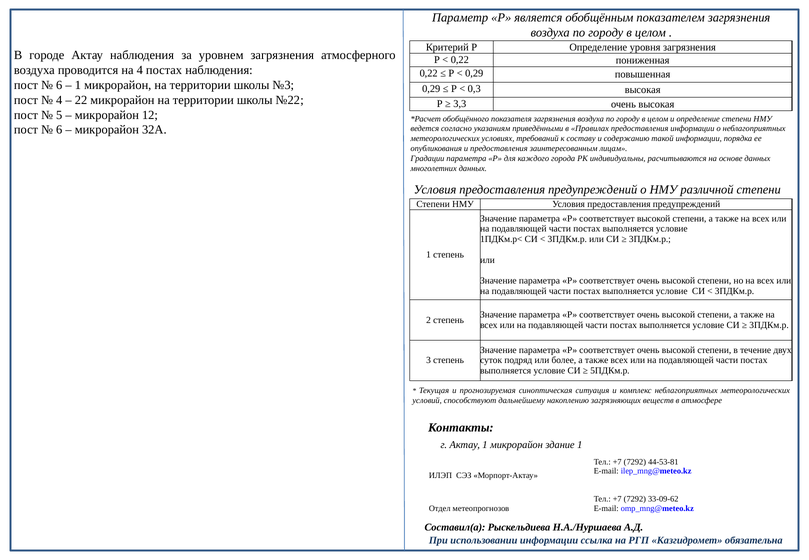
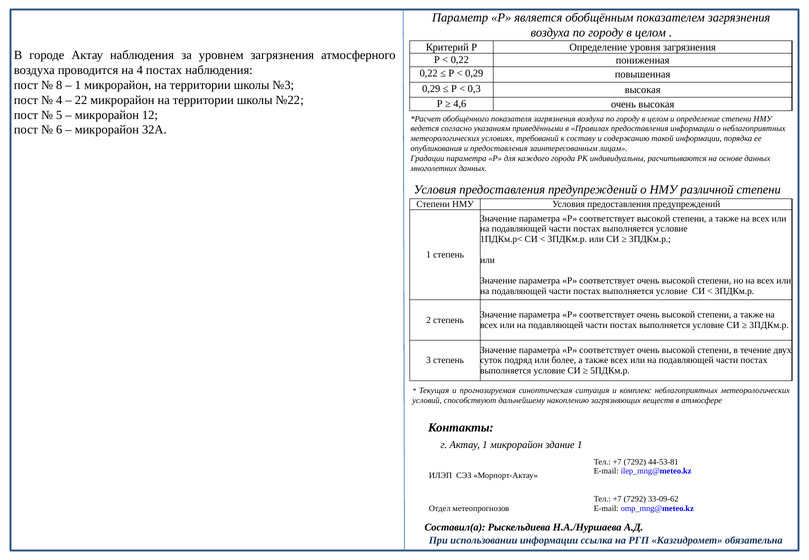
6 at (59, 85): 6 -> 8
3,3: 3,3 -> 4,6
